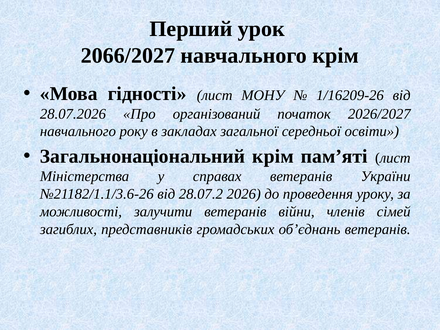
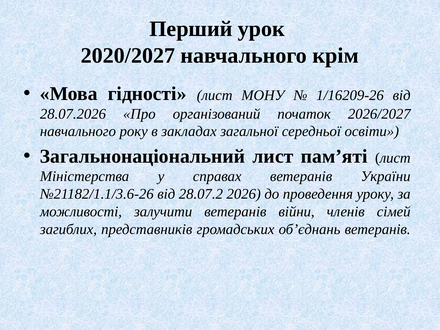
2066/2027: 2066/2027 -> 2020/2027
Загальнонаціональний крім: крім -> лист
